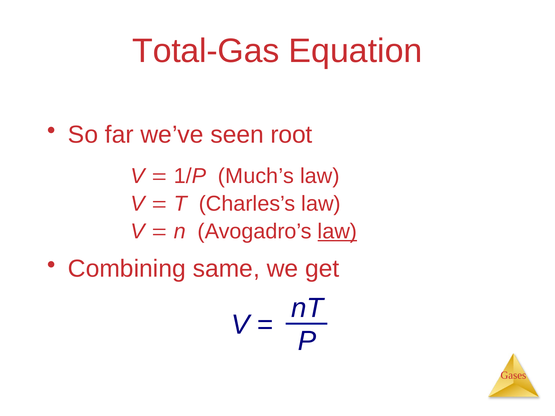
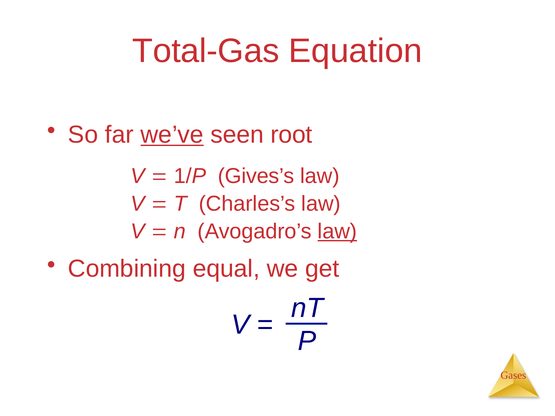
we’ve underline: none -> present
Much’s: Much’s -> Gives’s
same: same -> equal
